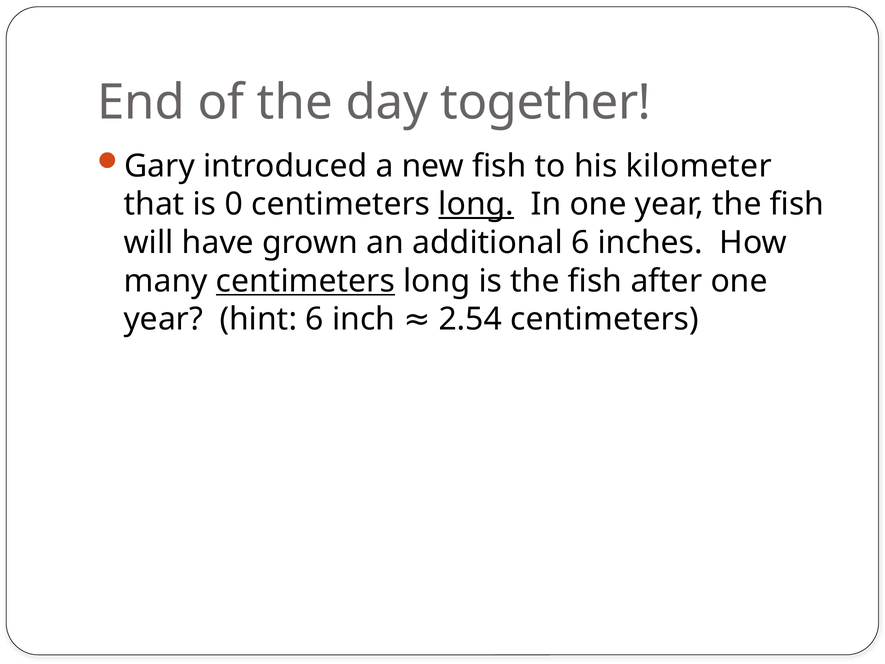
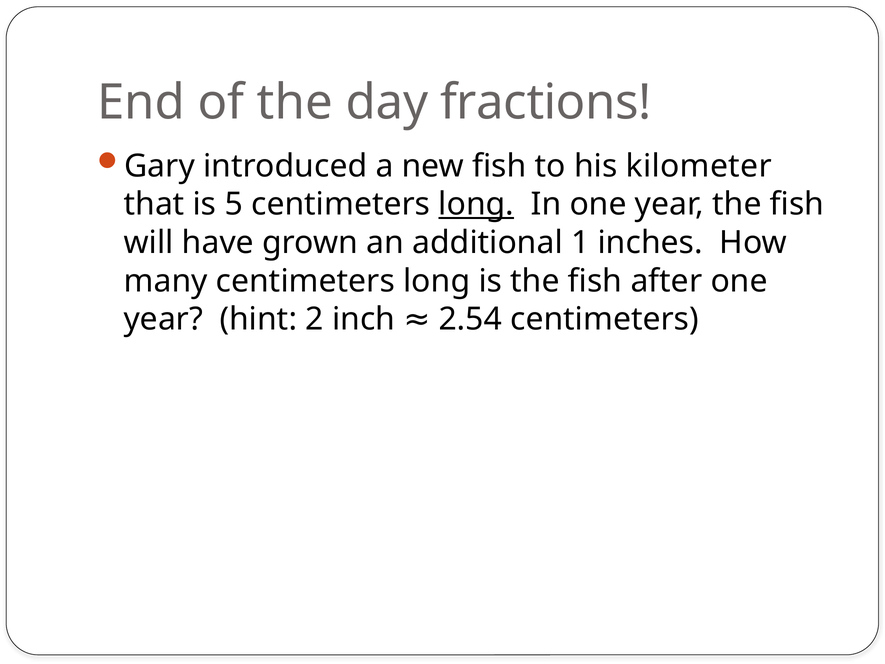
together: together -> fractions
0: 0 -> 5
additional 6: 6 -> 1
centimeters at (305, 281) underline: present -> none
hint 6: 6 -> 2
